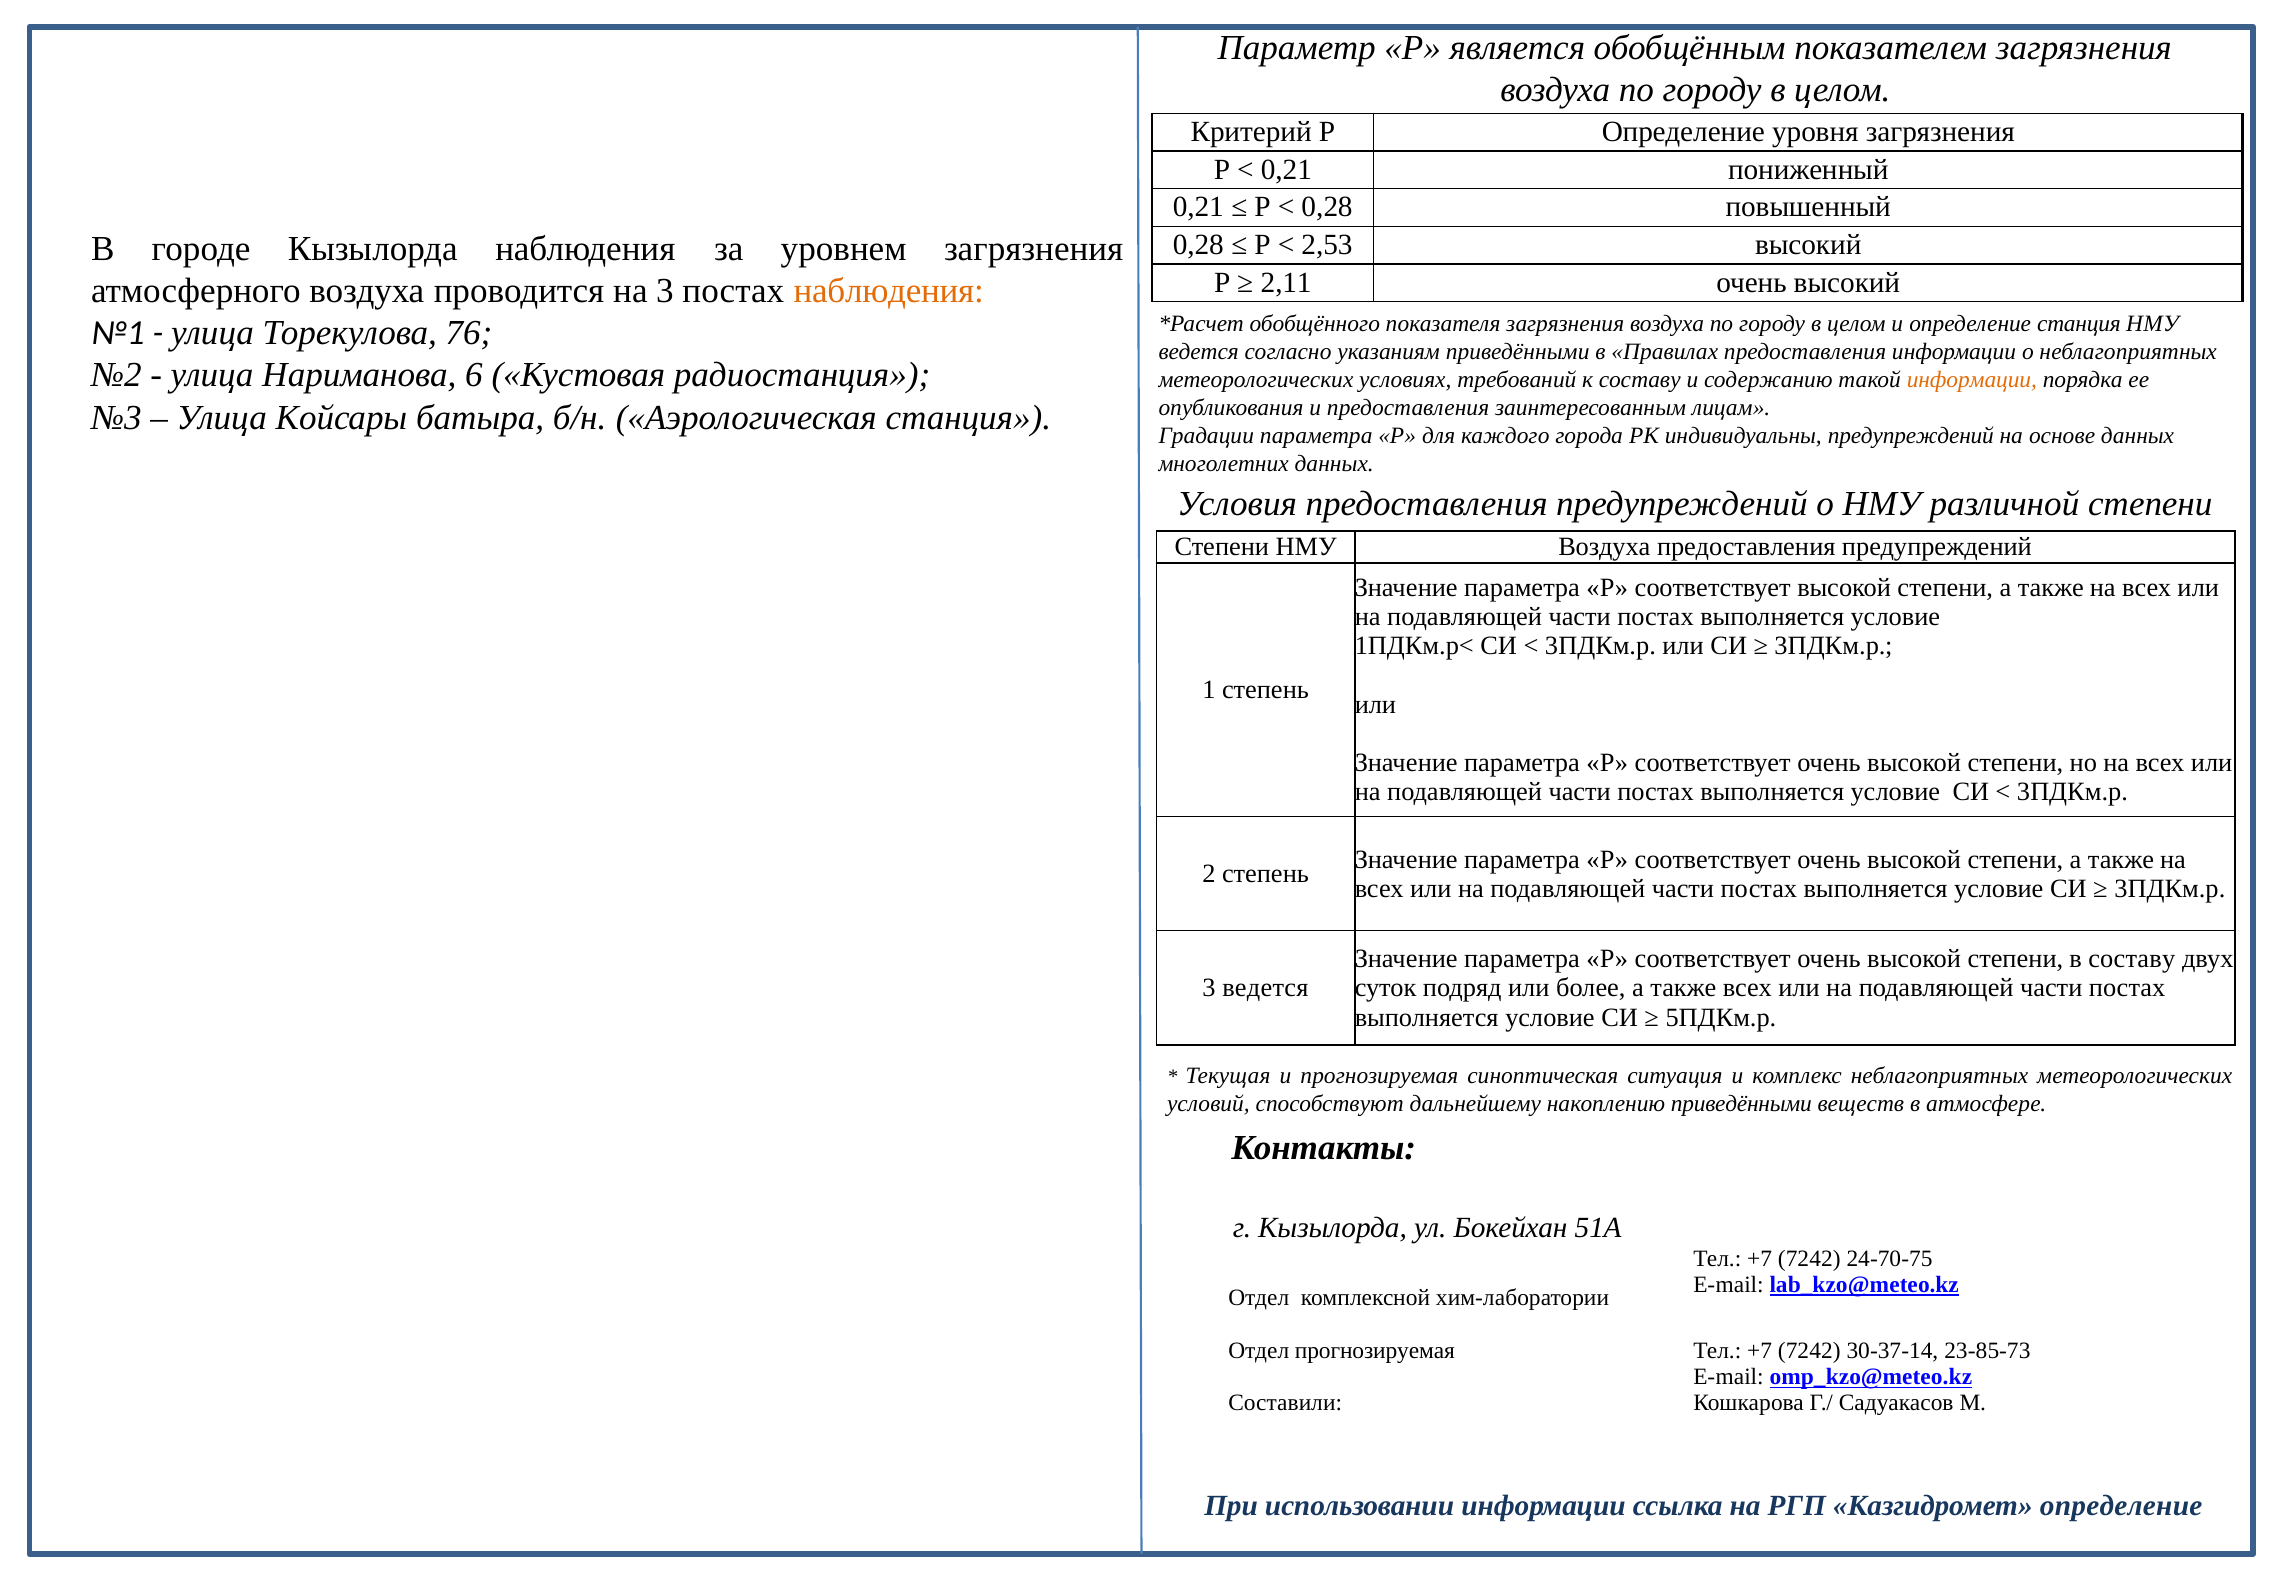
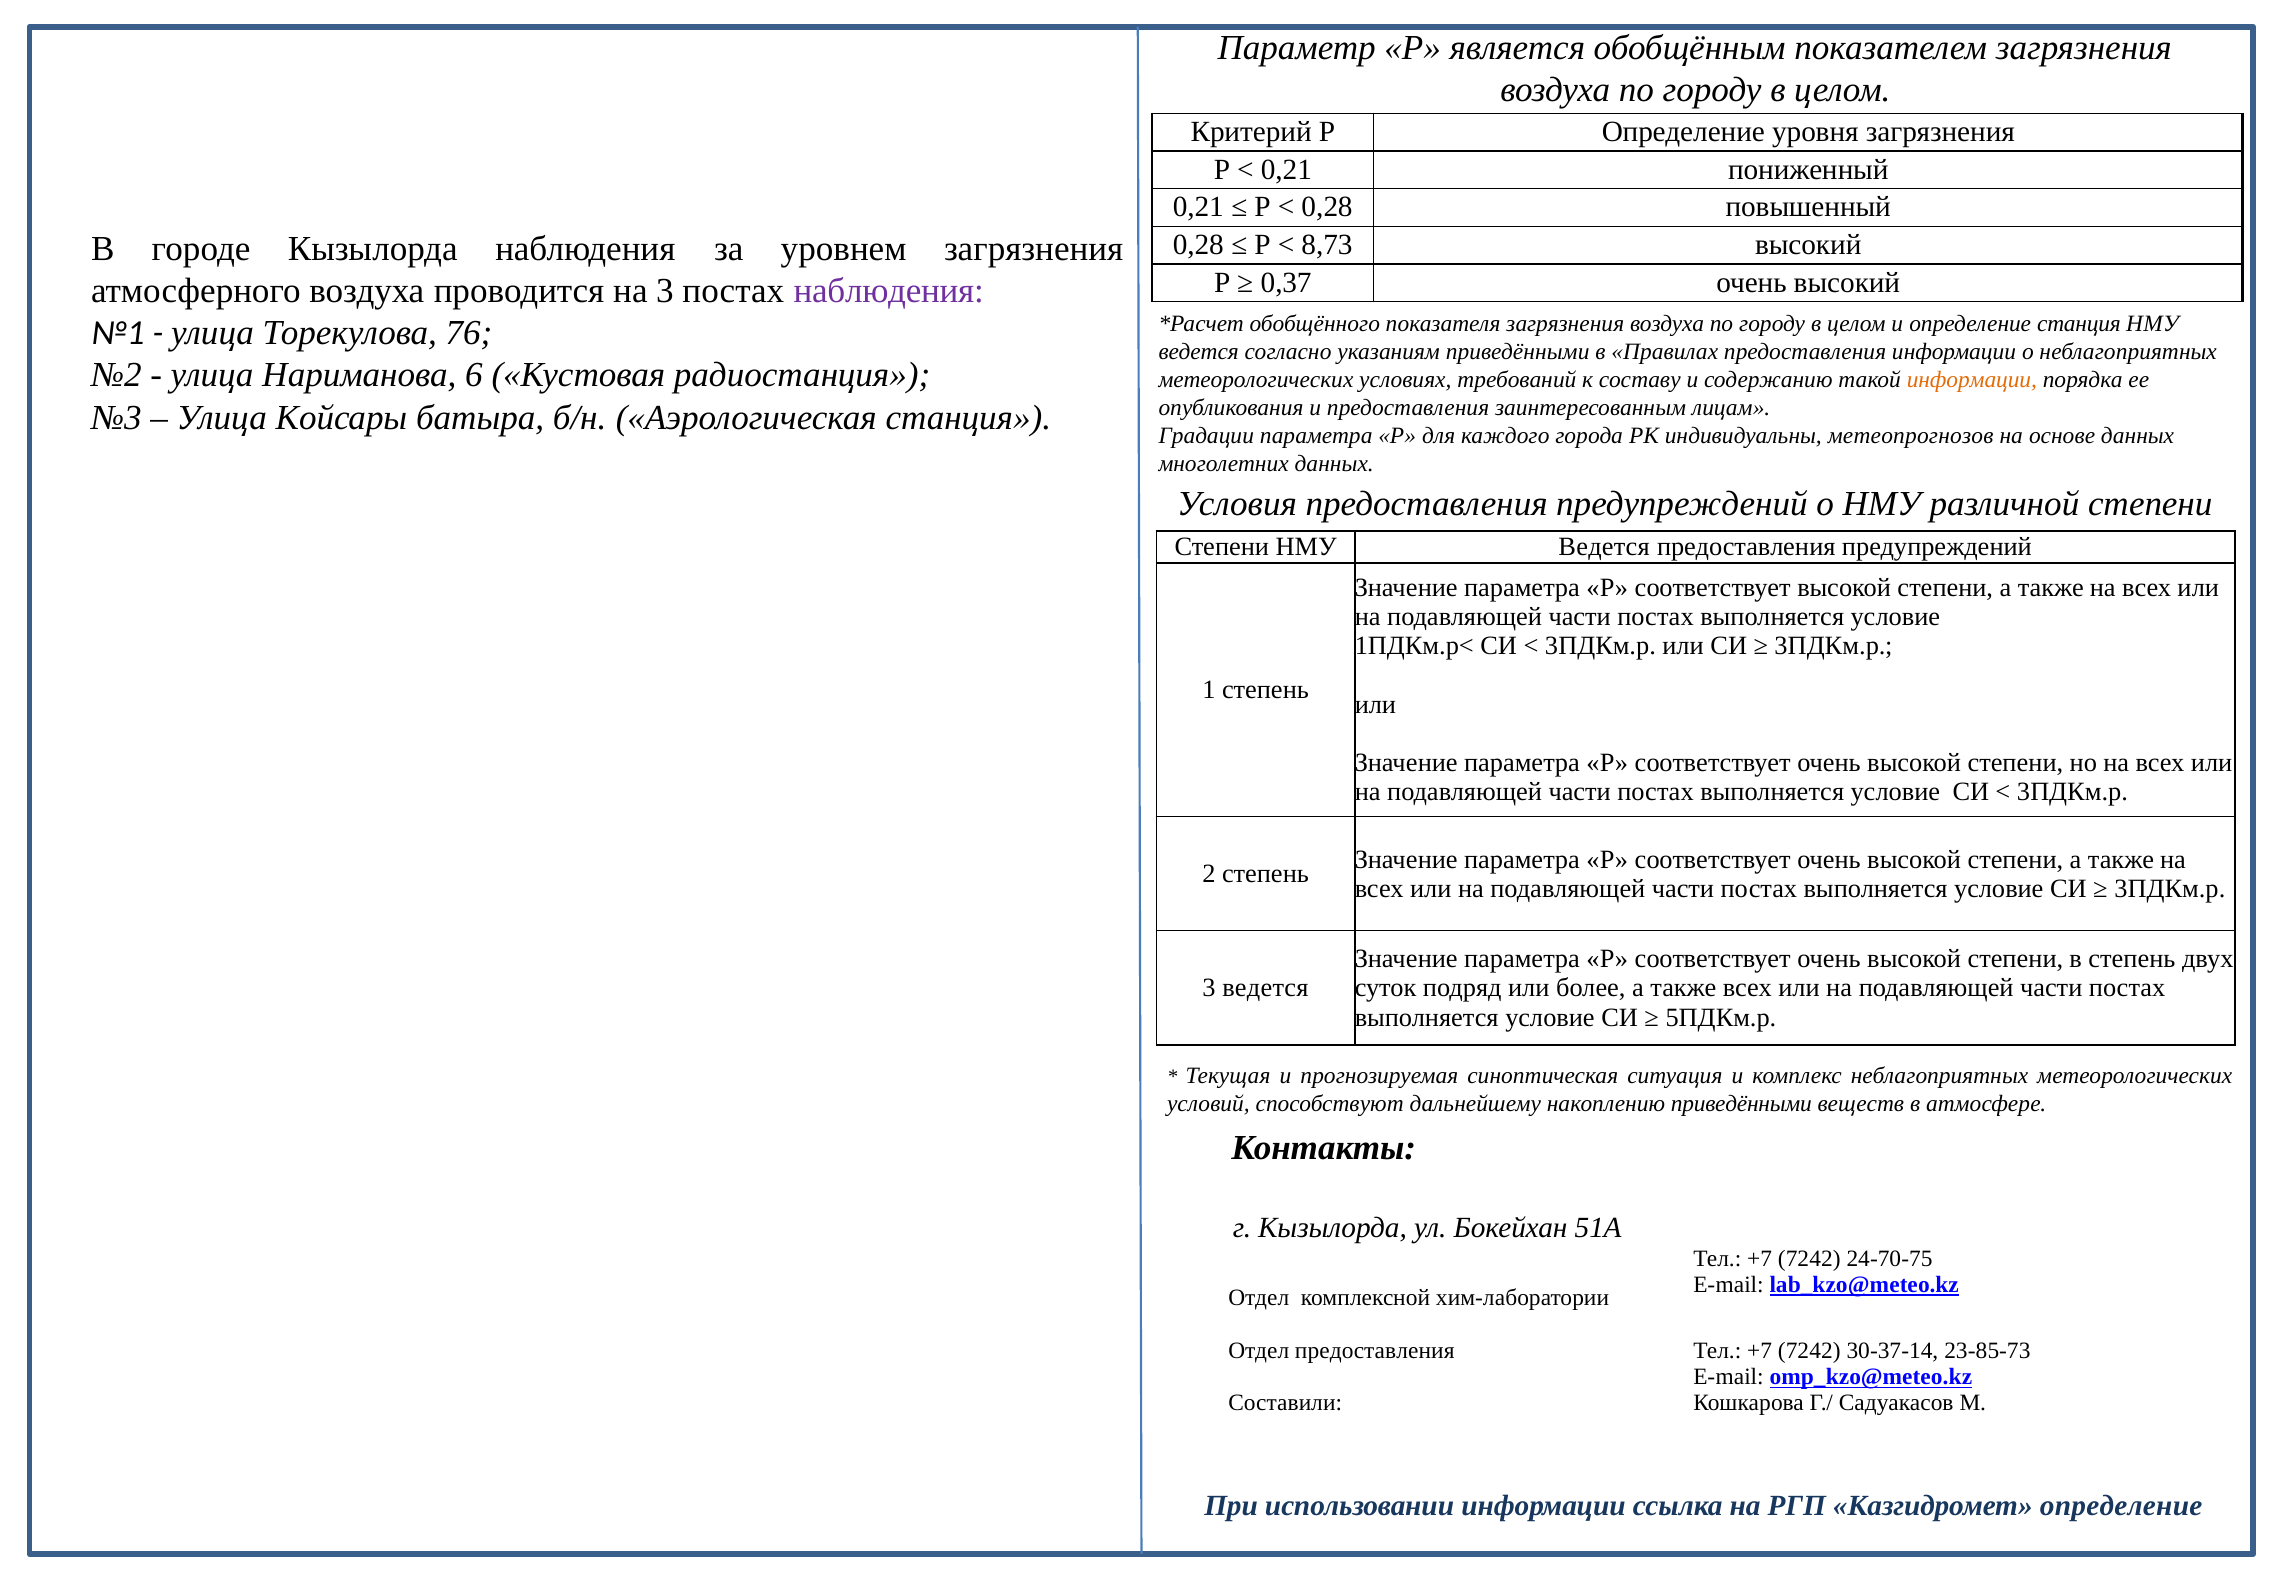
2,53: 2,53 -> 8,73
2,11: 2,11 -> 0,37
наблюдения at (889, 291) colour: orange -> purple
индивидуальны предупреждений: предупреждений -> метеопрогнозов
Степени НМУ Воздуха: Воздуха -> Ведется
в составу: составу -> степень
Отдел прогнозируемая: прогнозируемая -> предоставления
